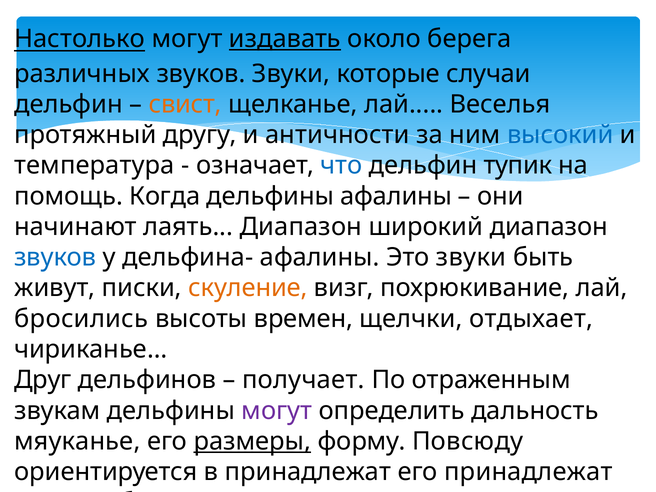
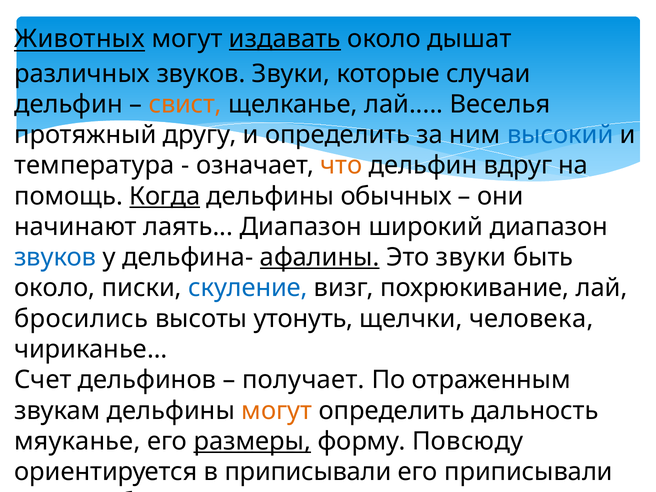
Настолько: Настолько -> Животных
берега: берега -> дышат
и античности: античности -> определить
что colour: blue -> orange
тупик: тупик -> вдруг
Когда underline: none -> present
дельфины афалины: афалины -> обычных
афалины at (320, 257) underline: none -> present
живут at (55, 288): живут -> около
скуление colour: orange -> blue
времен: времен -> утонуть
отдыхает: отдыхает -> человека
Друг at (43, 380): Друг -> Счет
могут at (277, 411) colour: purple -> orange
в принадлежат: принадлежат -> приписывали
его принадлежат: принадлежат -> приписывали
